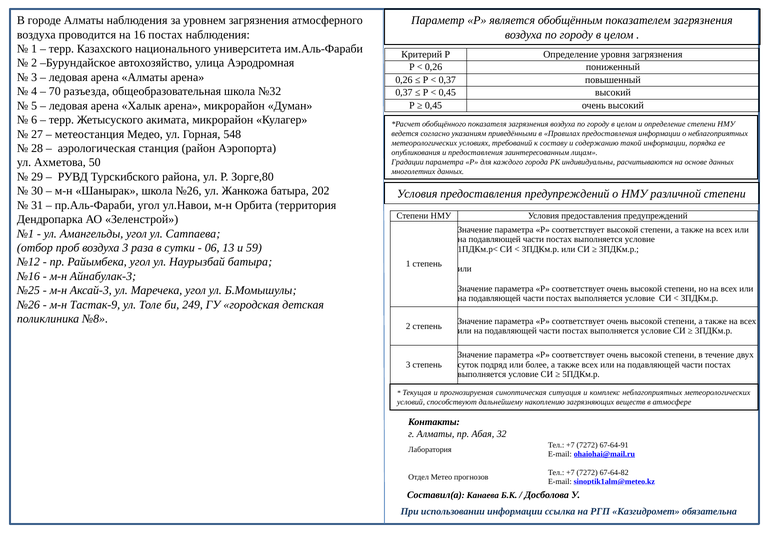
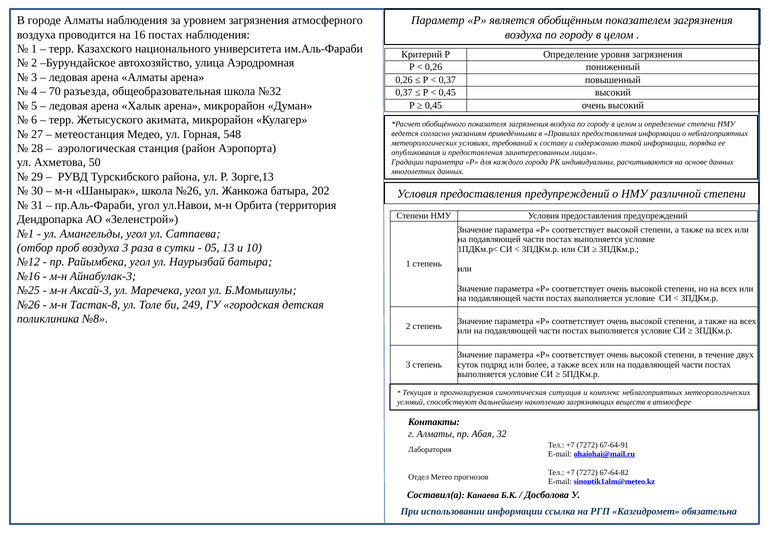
Зорге,80: Зорге,80 -> Зорге,13
06: 06 -> 05
59: 59 -> 10
Тастак-9: Тастак-9 -> Тастак-8
